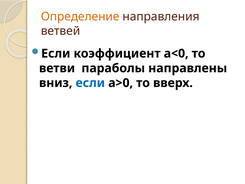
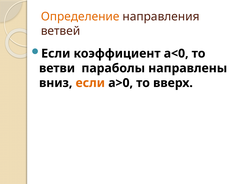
если at (90, 83) colour: blue -> orange
